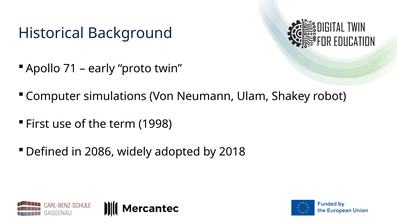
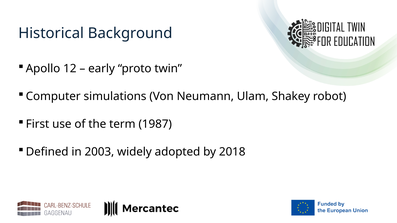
71: 71 -> 12
1998: 1998 -> 1987
2086: 2086 -> 2003
